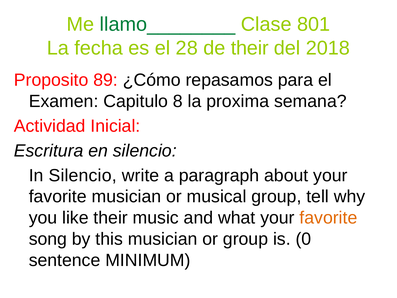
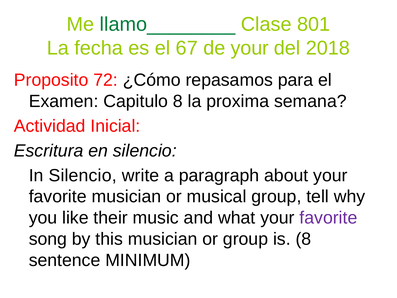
28: 28 -> 67
de their: their -> your
89: 89 -> 72
favorite at (328, 218) colour: orange -> purple
is 0: 0 -> 8
